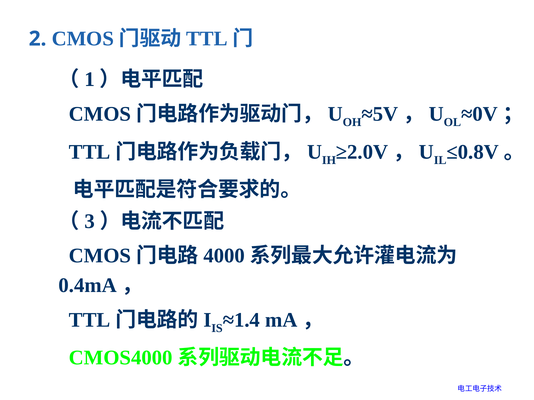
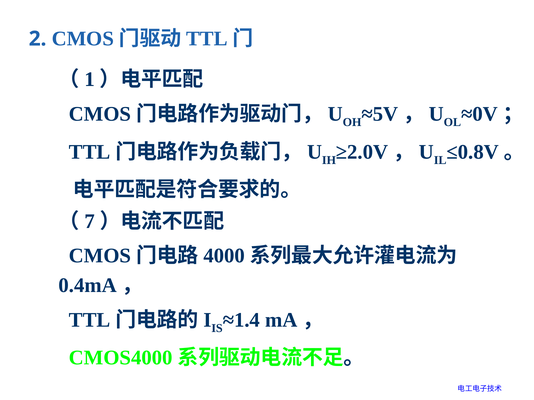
3: 3 -> 7
